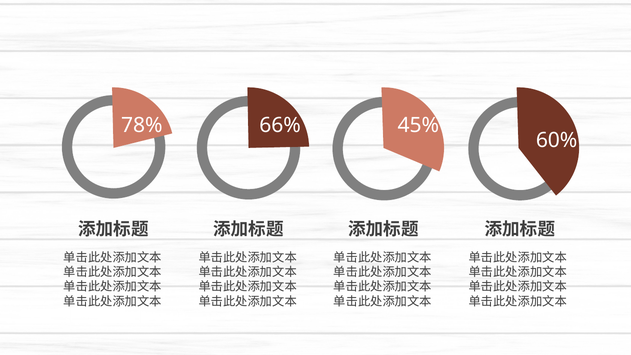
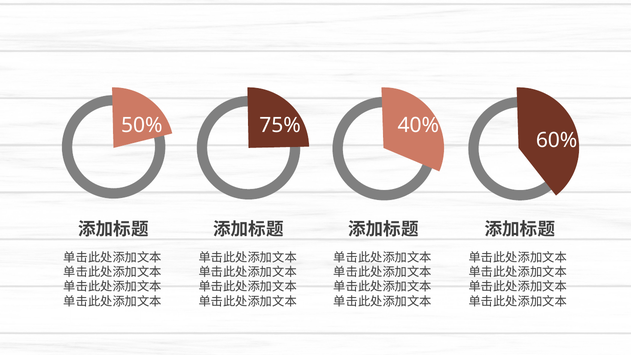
78%: 78% -> 50%
66%: 66% -> 75%
45%: 45% -> 40%
